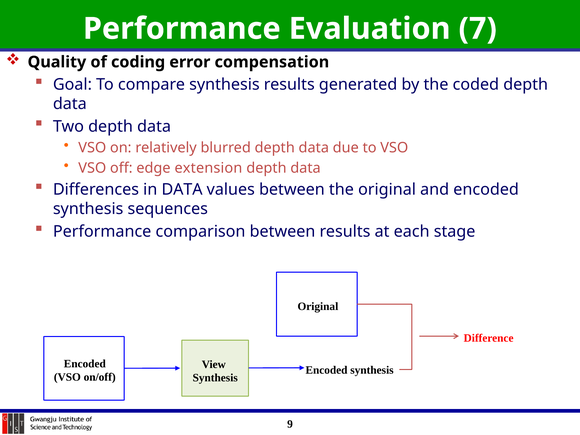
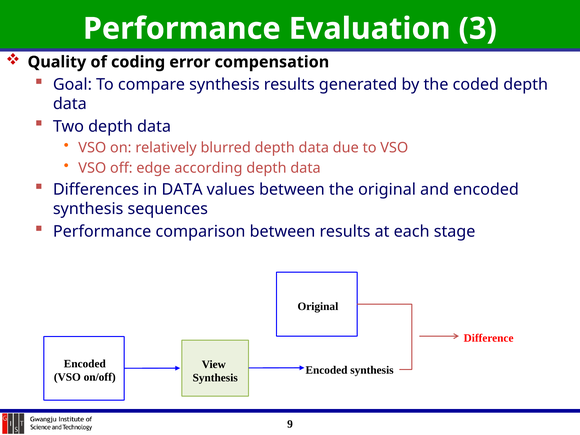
7: 7 -> 3
extension: extension -> according
